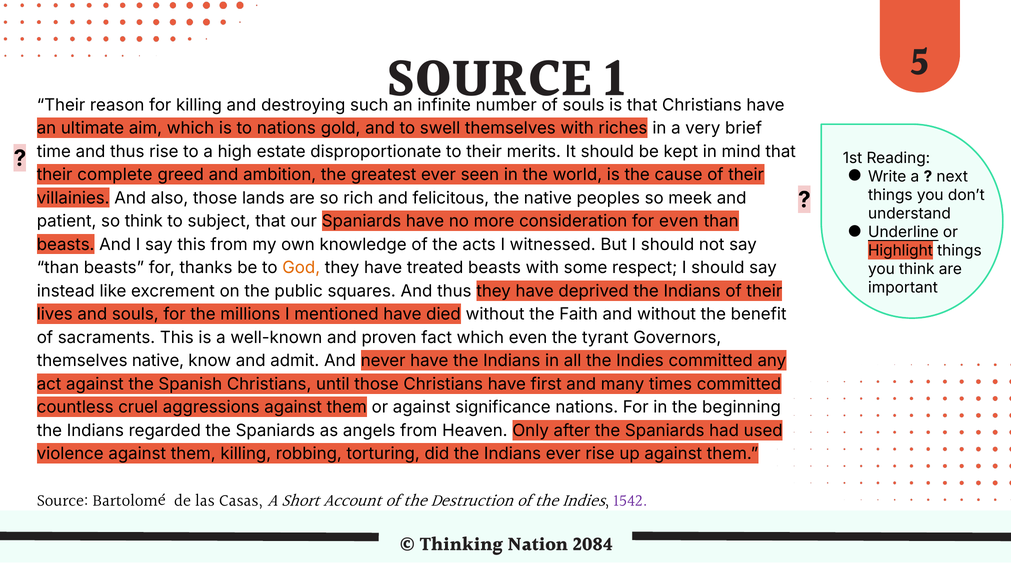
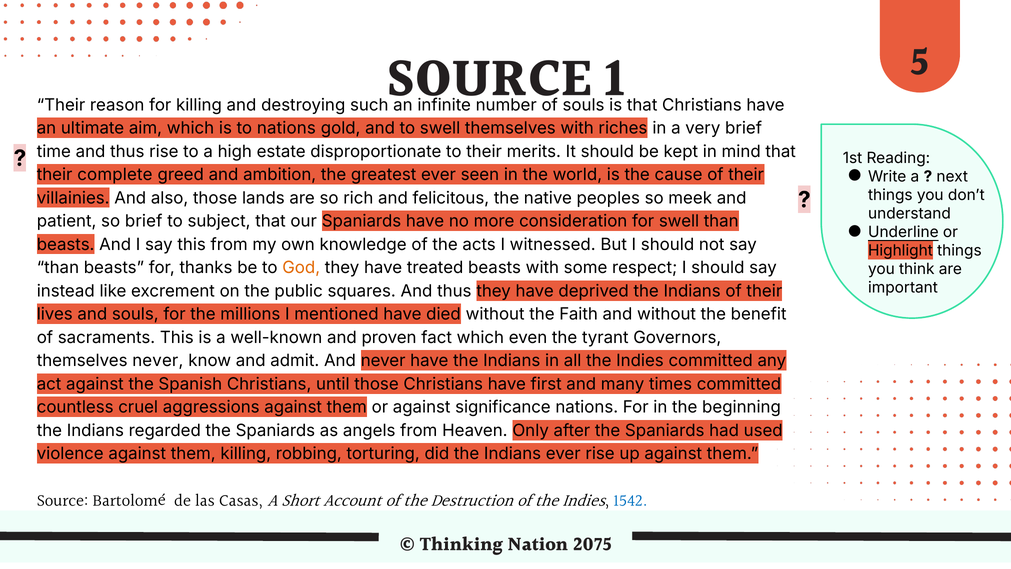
so think: think -> brief
for even: even -> swell
themselves native: native -> never
1542 colour: purple -> blue
2084: 2084 -> 2075
